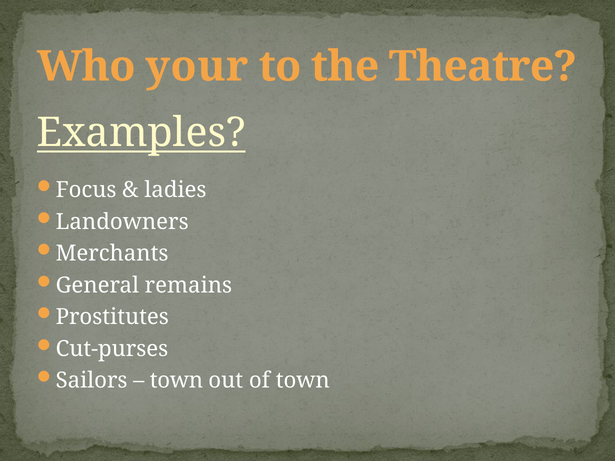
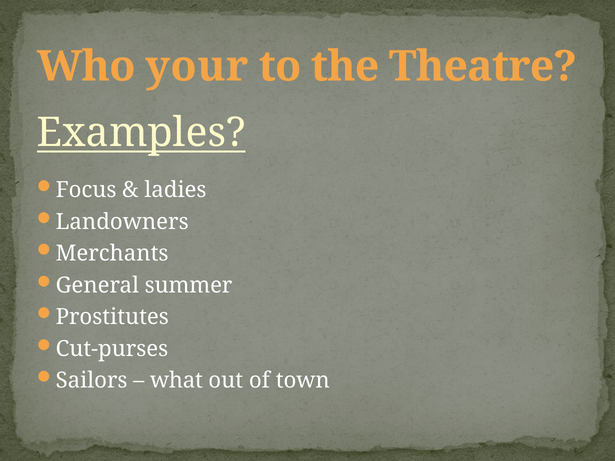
remains: remains -> summer
town at (176, 381): town -> what
